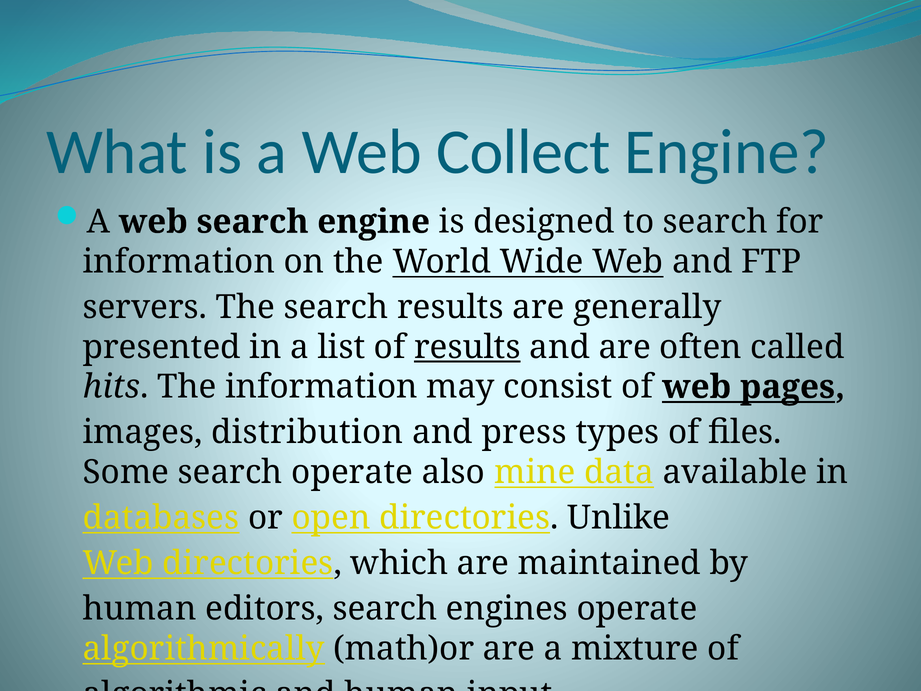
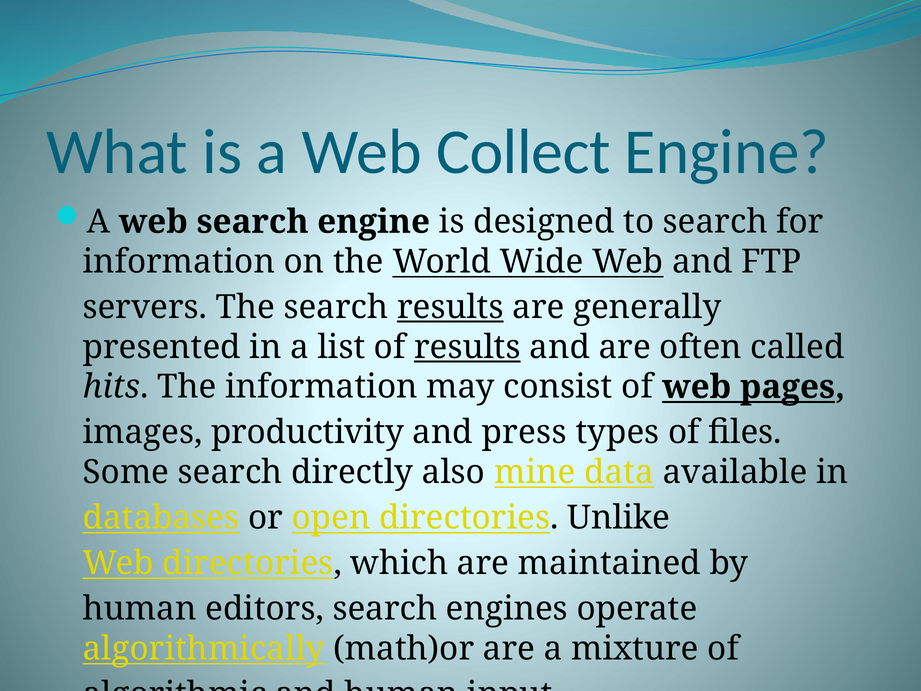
results at (450, 307) underline: none -> present
distribution: distribution -> productivity
search operate: operate -> directly
